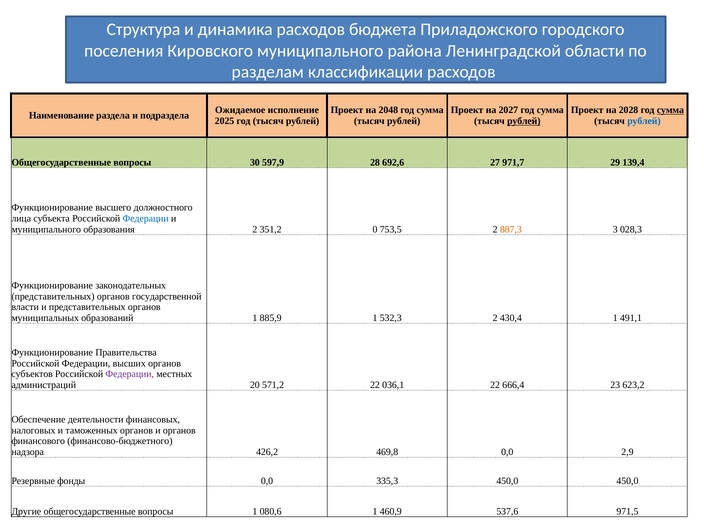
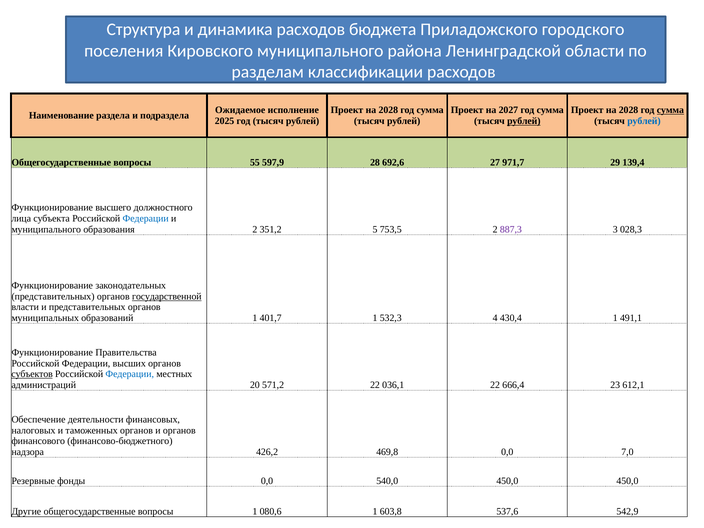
2048 at (388, 110): 2048 -> 2028
30: 30 -> 55
0: 0 -> 5
887,3 colour: orange -> purple
государственной underline: none -> present
885,9: 885,9 -> 401,7
532,3 2: 2 -> 4
субъектов underline: none -> present
Федерации at (130, 374) colour: purple -> blue
623,2: 623,2 -> 612,1
2,9: 2,9 -> 7,0
335,3: 335,3 -> 540,0
460,9: 460,9 -> 603,8
971,5: 971,5 -> 542,9
